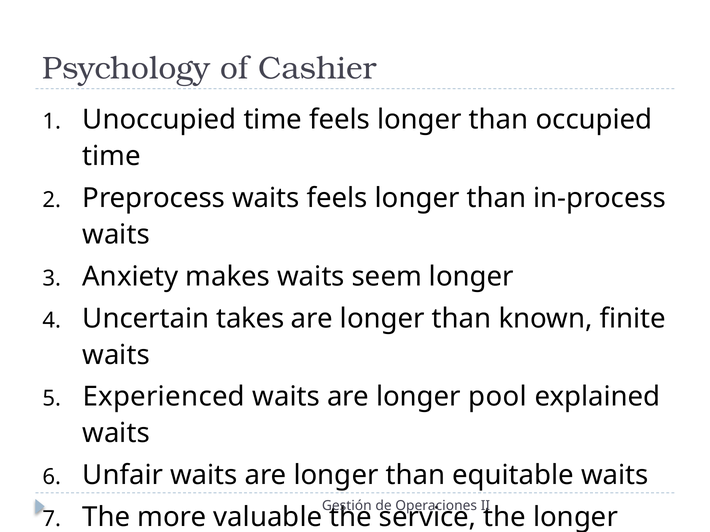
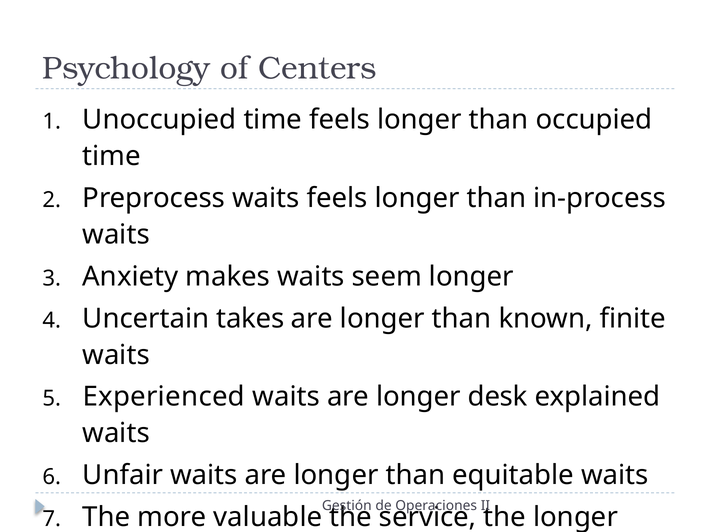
Cashier: Cashier -> Centers
pool: pool -> desk
